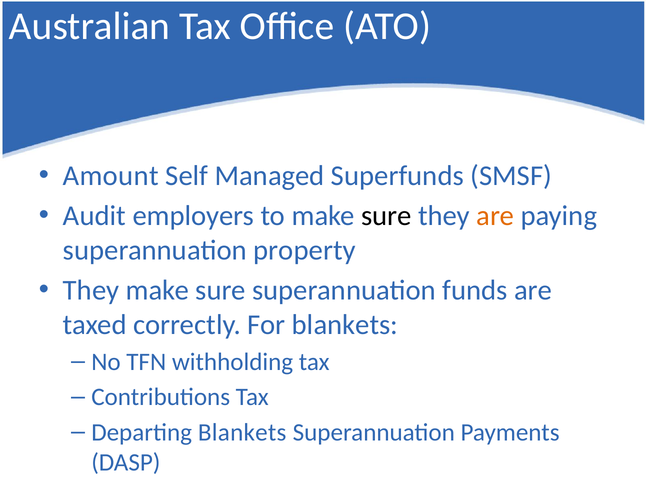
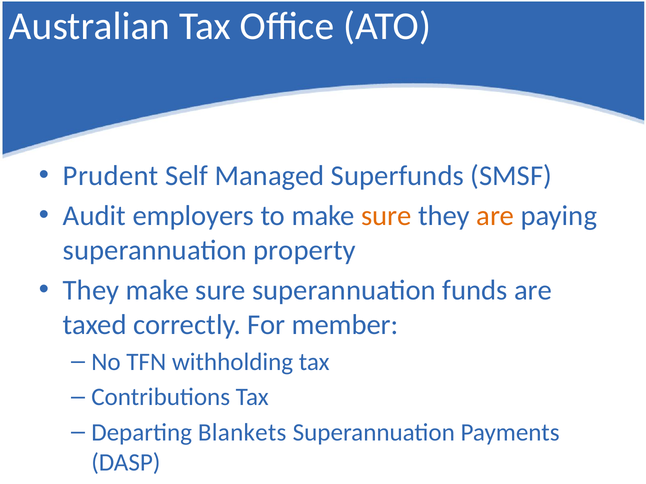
Amount: Amount -> Prudent
sure at (386, 216) colour: black -> orange
For blankets: blankets -> member
